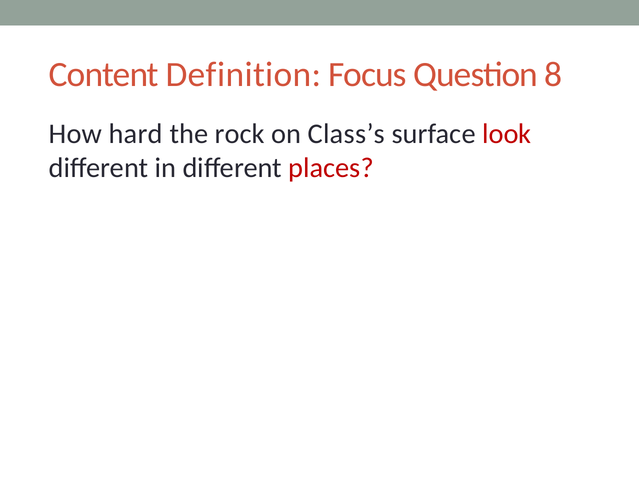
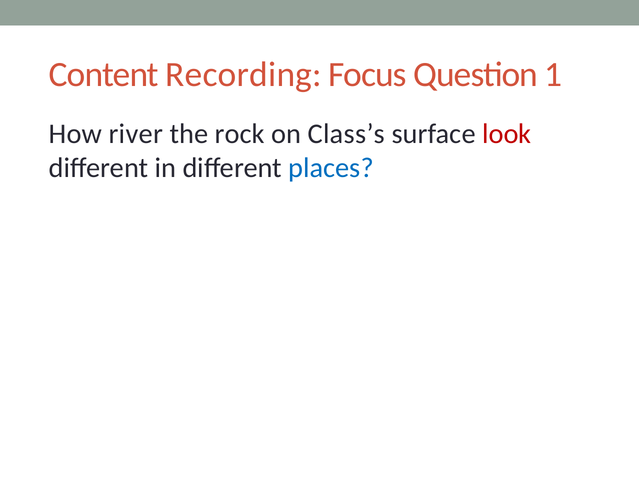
Definition: Definition -> Recording
8: 8 -> 1
hard: hard -> river
places colour: red -> blue
